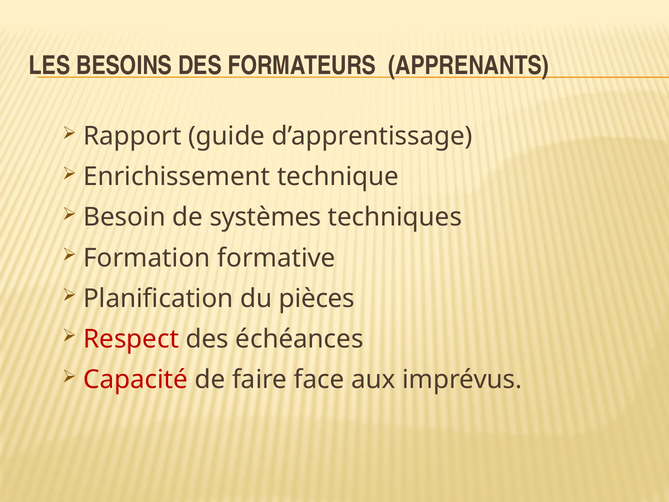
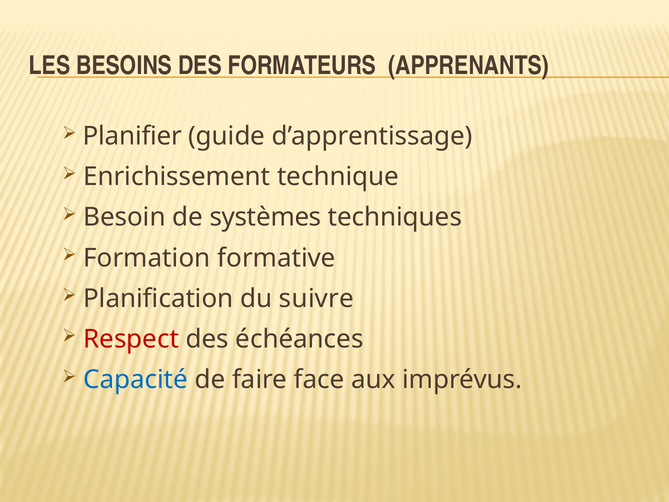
Rapport: Rapport -> Planifier
pièces: pièces -> suivre
Capacité colour: red -> blue
